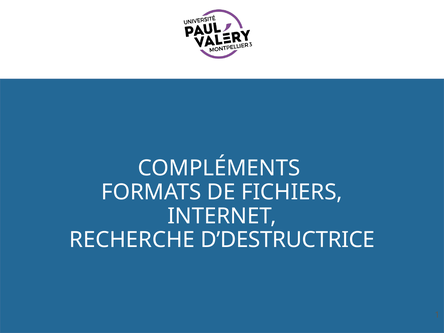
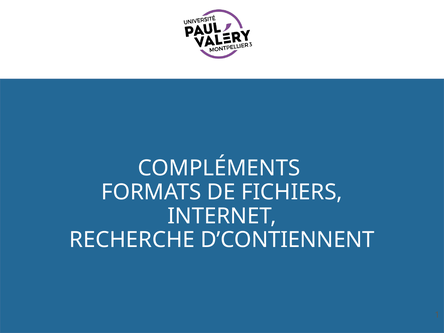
D’DESTRUCTRICE: D’DESTRUCTRICE -> D’CONTIENNENT
